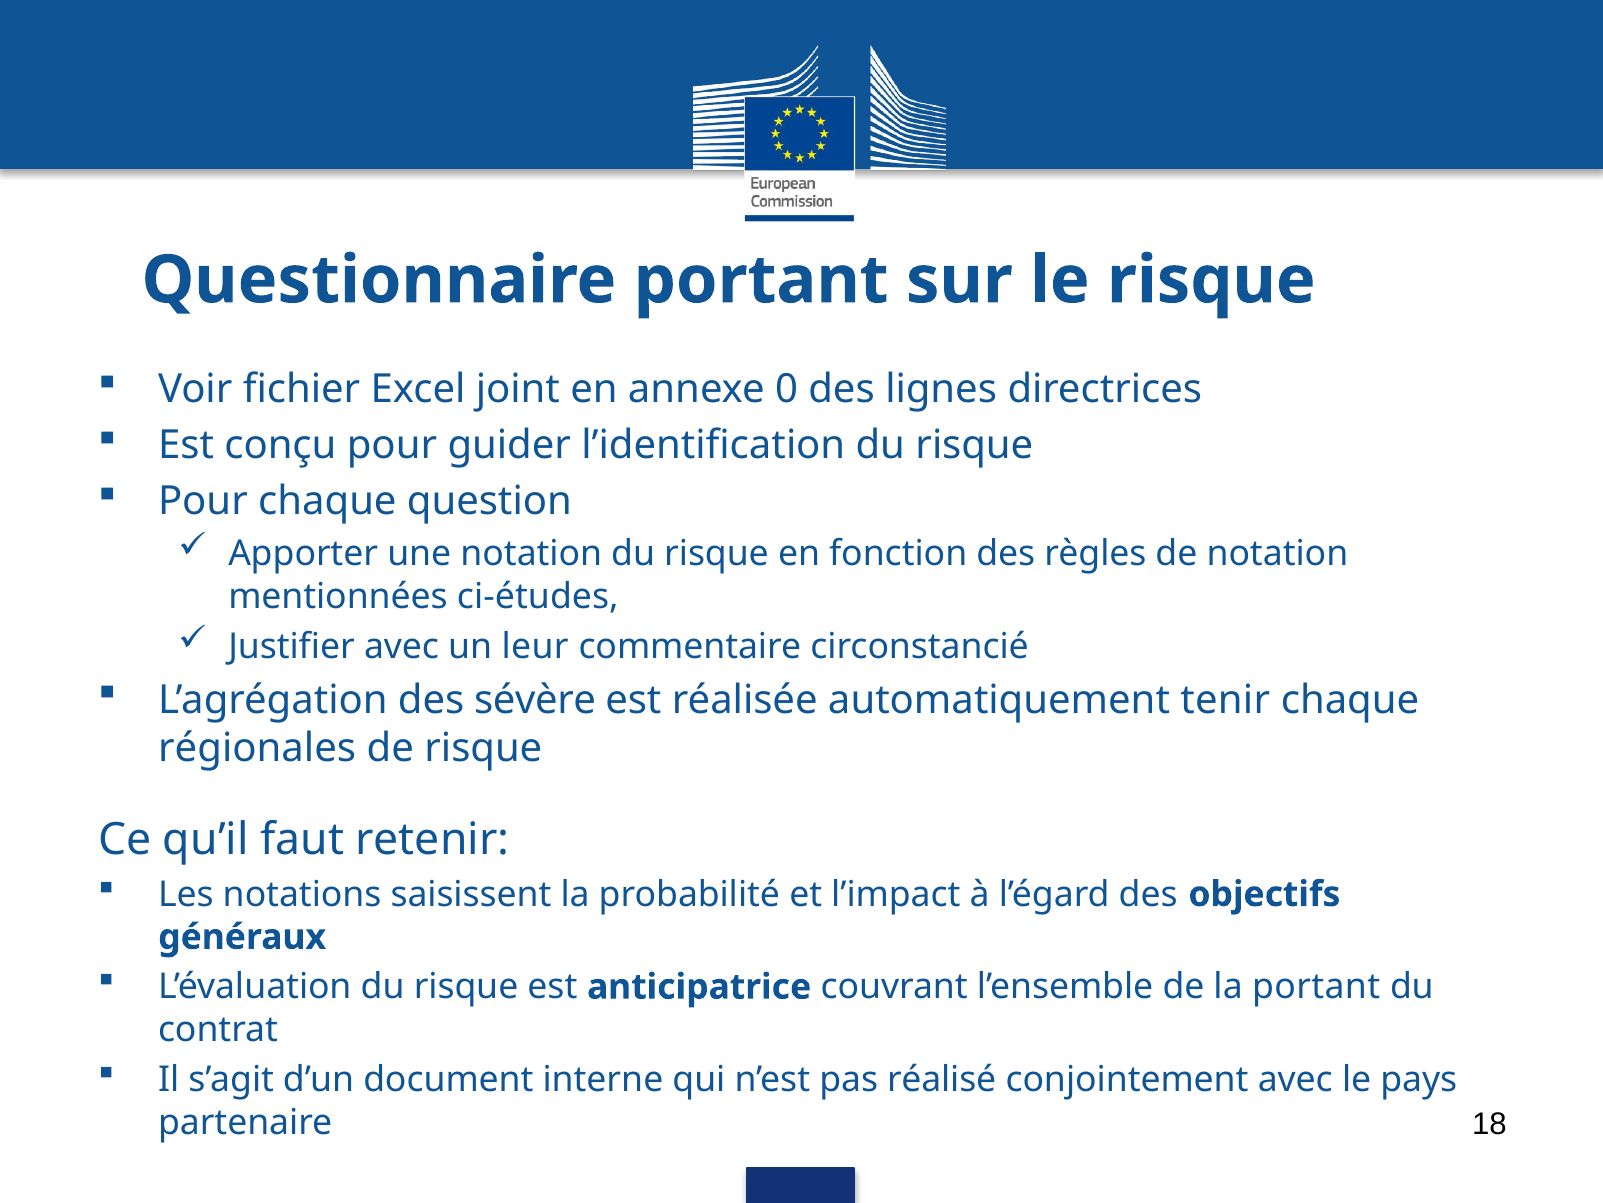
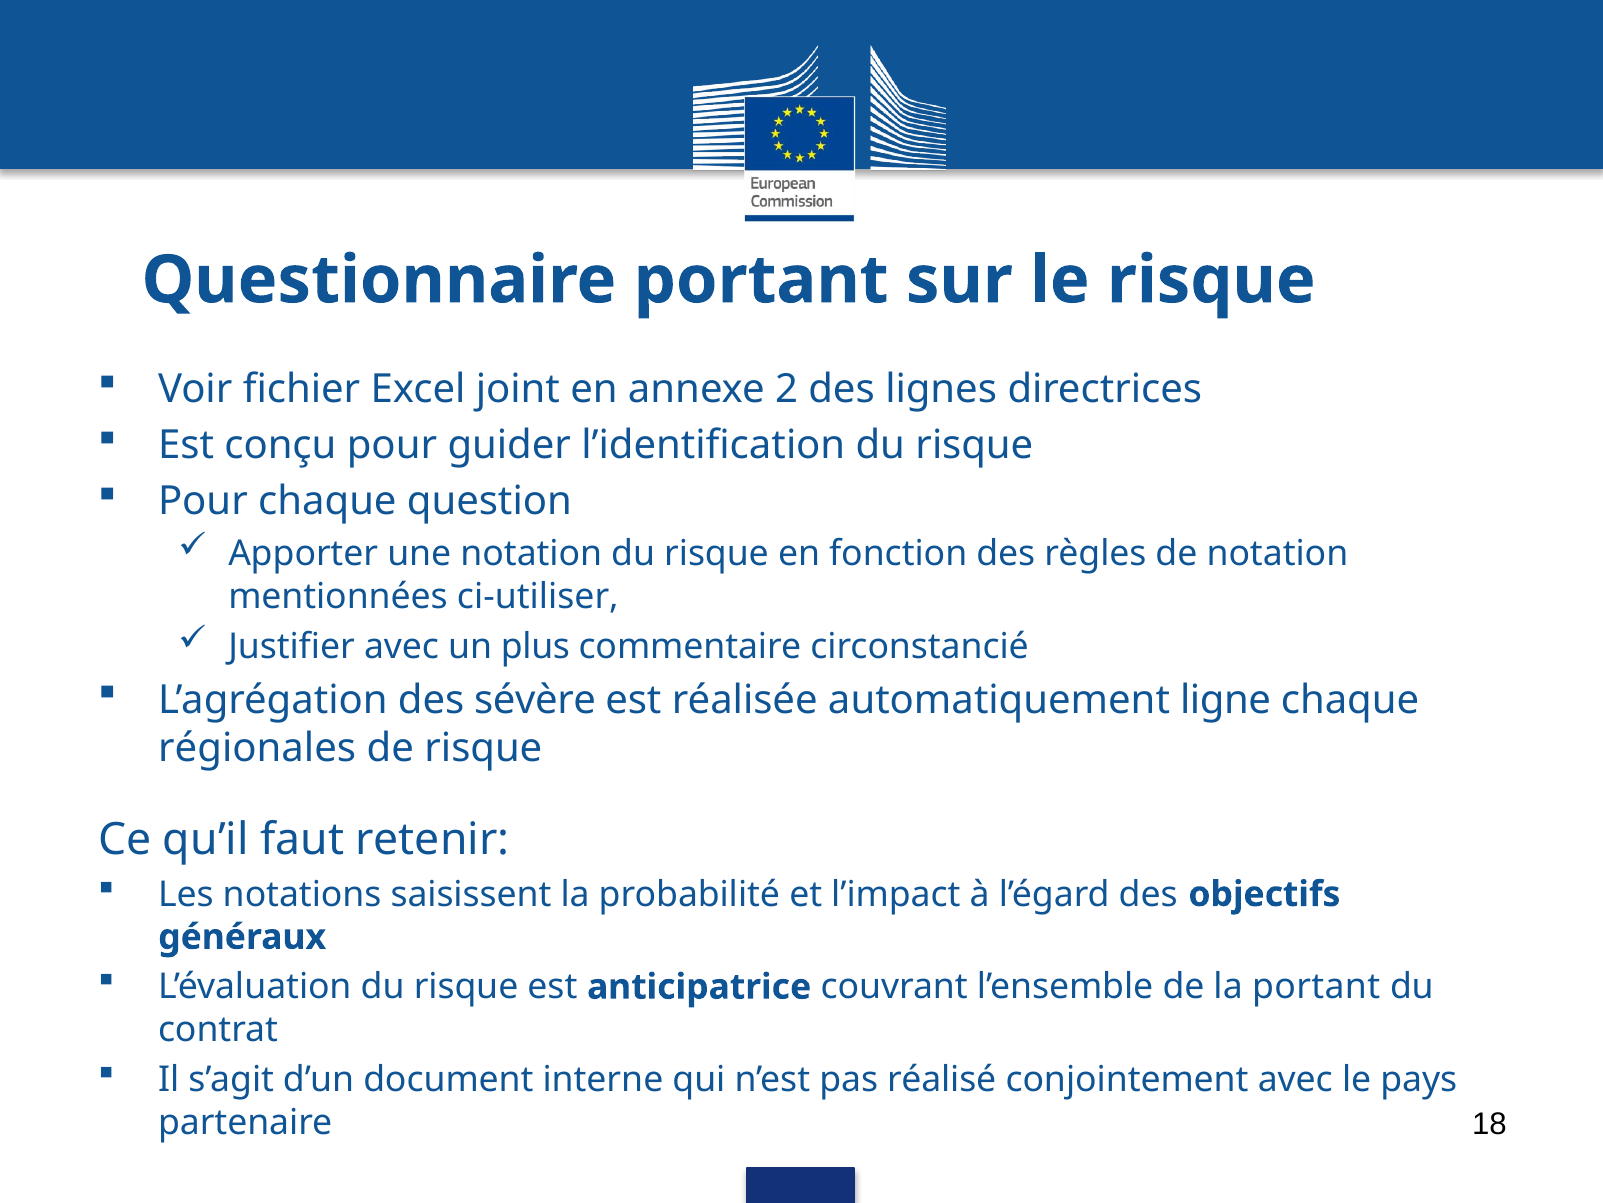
0: 0 -> 2
ci-études: ci-études -> ci-utiliser
leur: leur -> plus
tenir: tenir -> ligne
